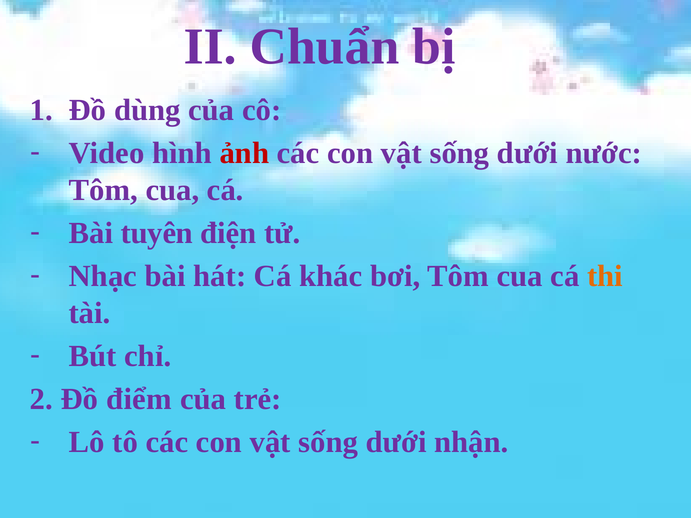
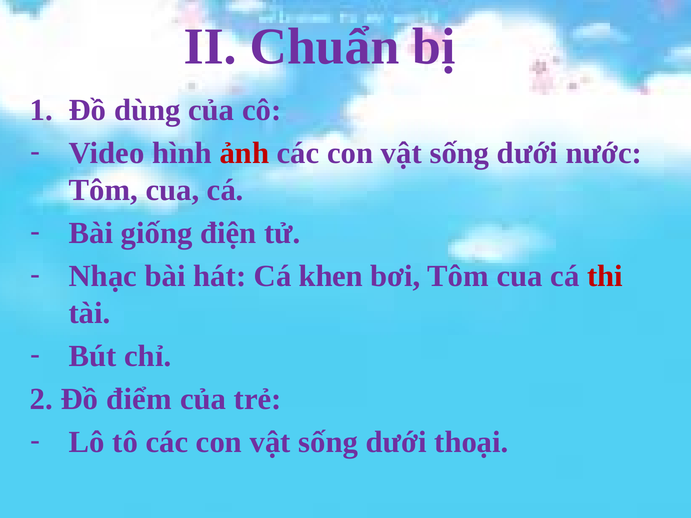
tuyên: tuyên -> giống
khác: khác -> khen
thi colour: orange -> red
nhận: nhận -> thoại
